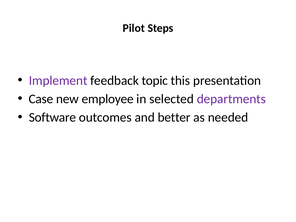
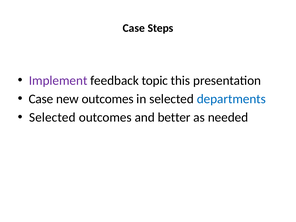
Pilot at (134, 28): Pilot -> Case
new employee: employee -> outcomes
departments colour: purple -> blue
Software at (52, 117): Software -> Selected
